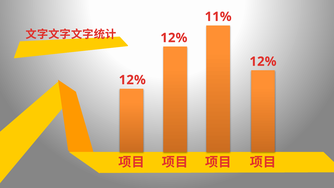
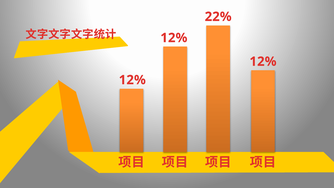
11%: 11% -> 22%
